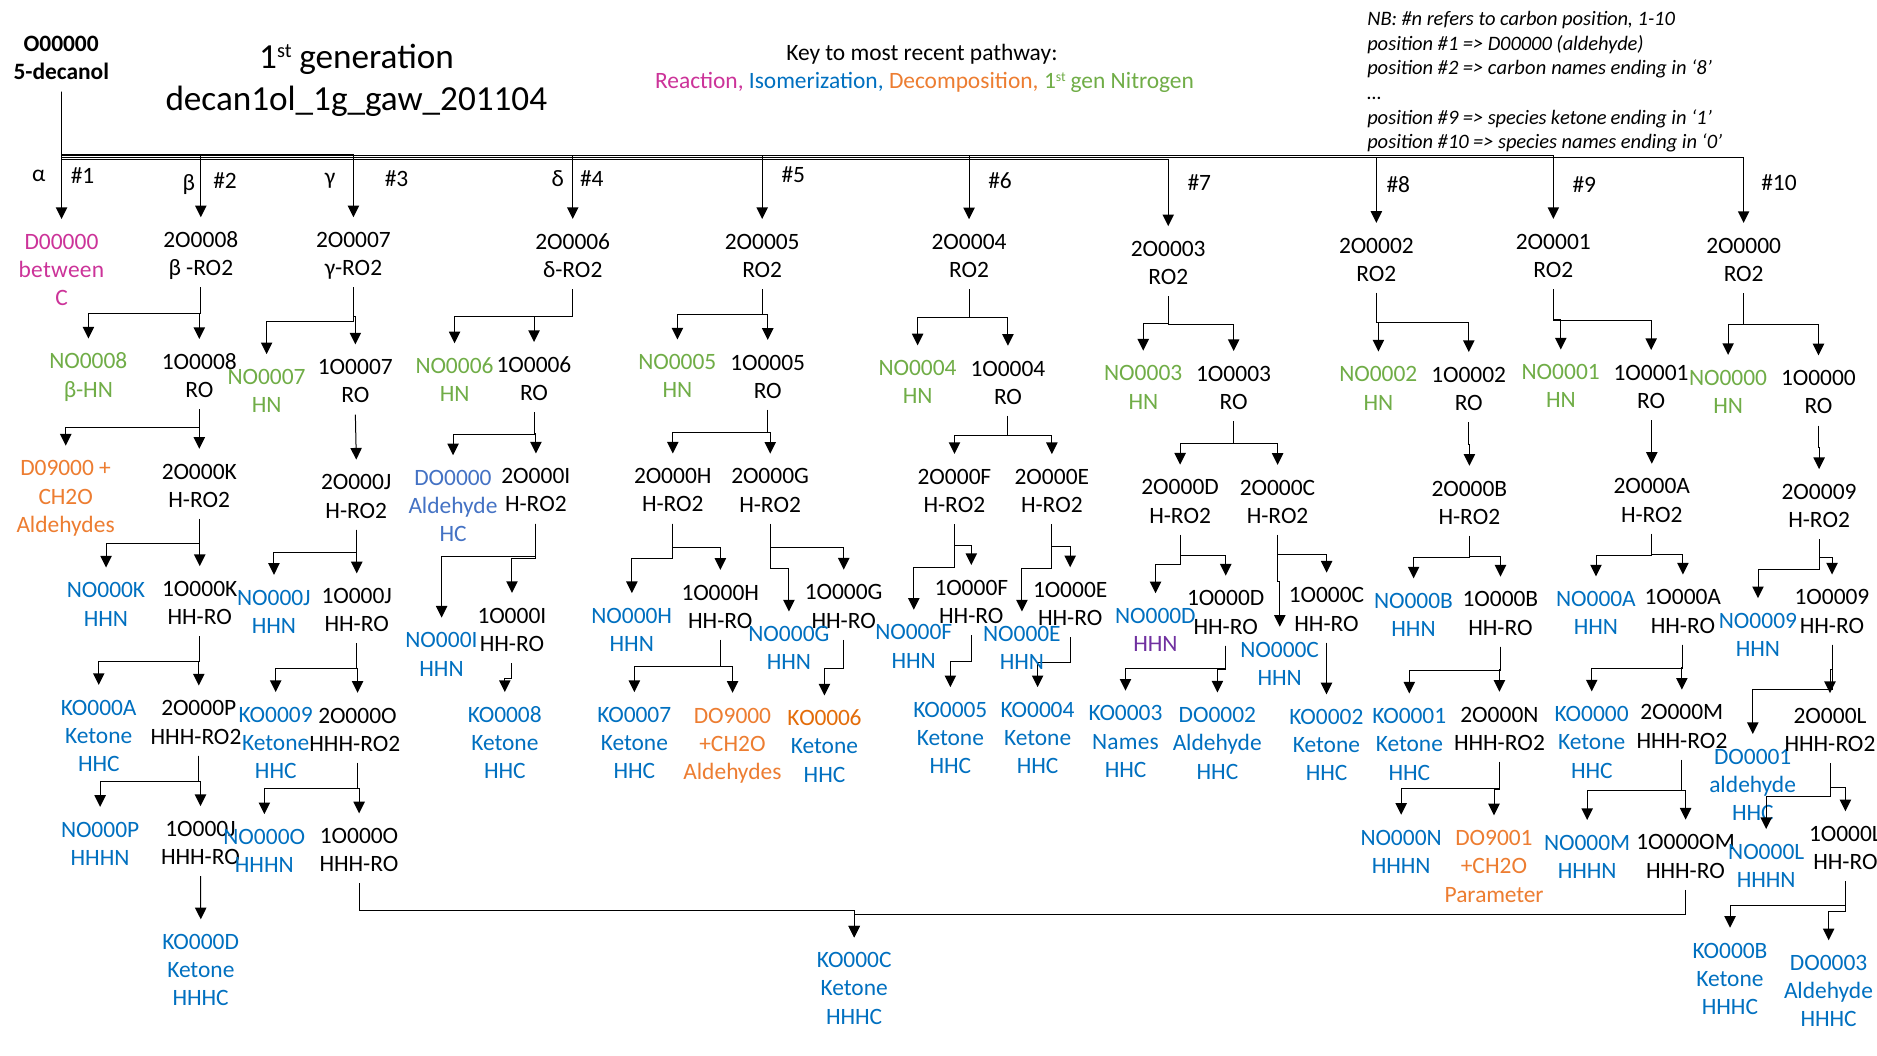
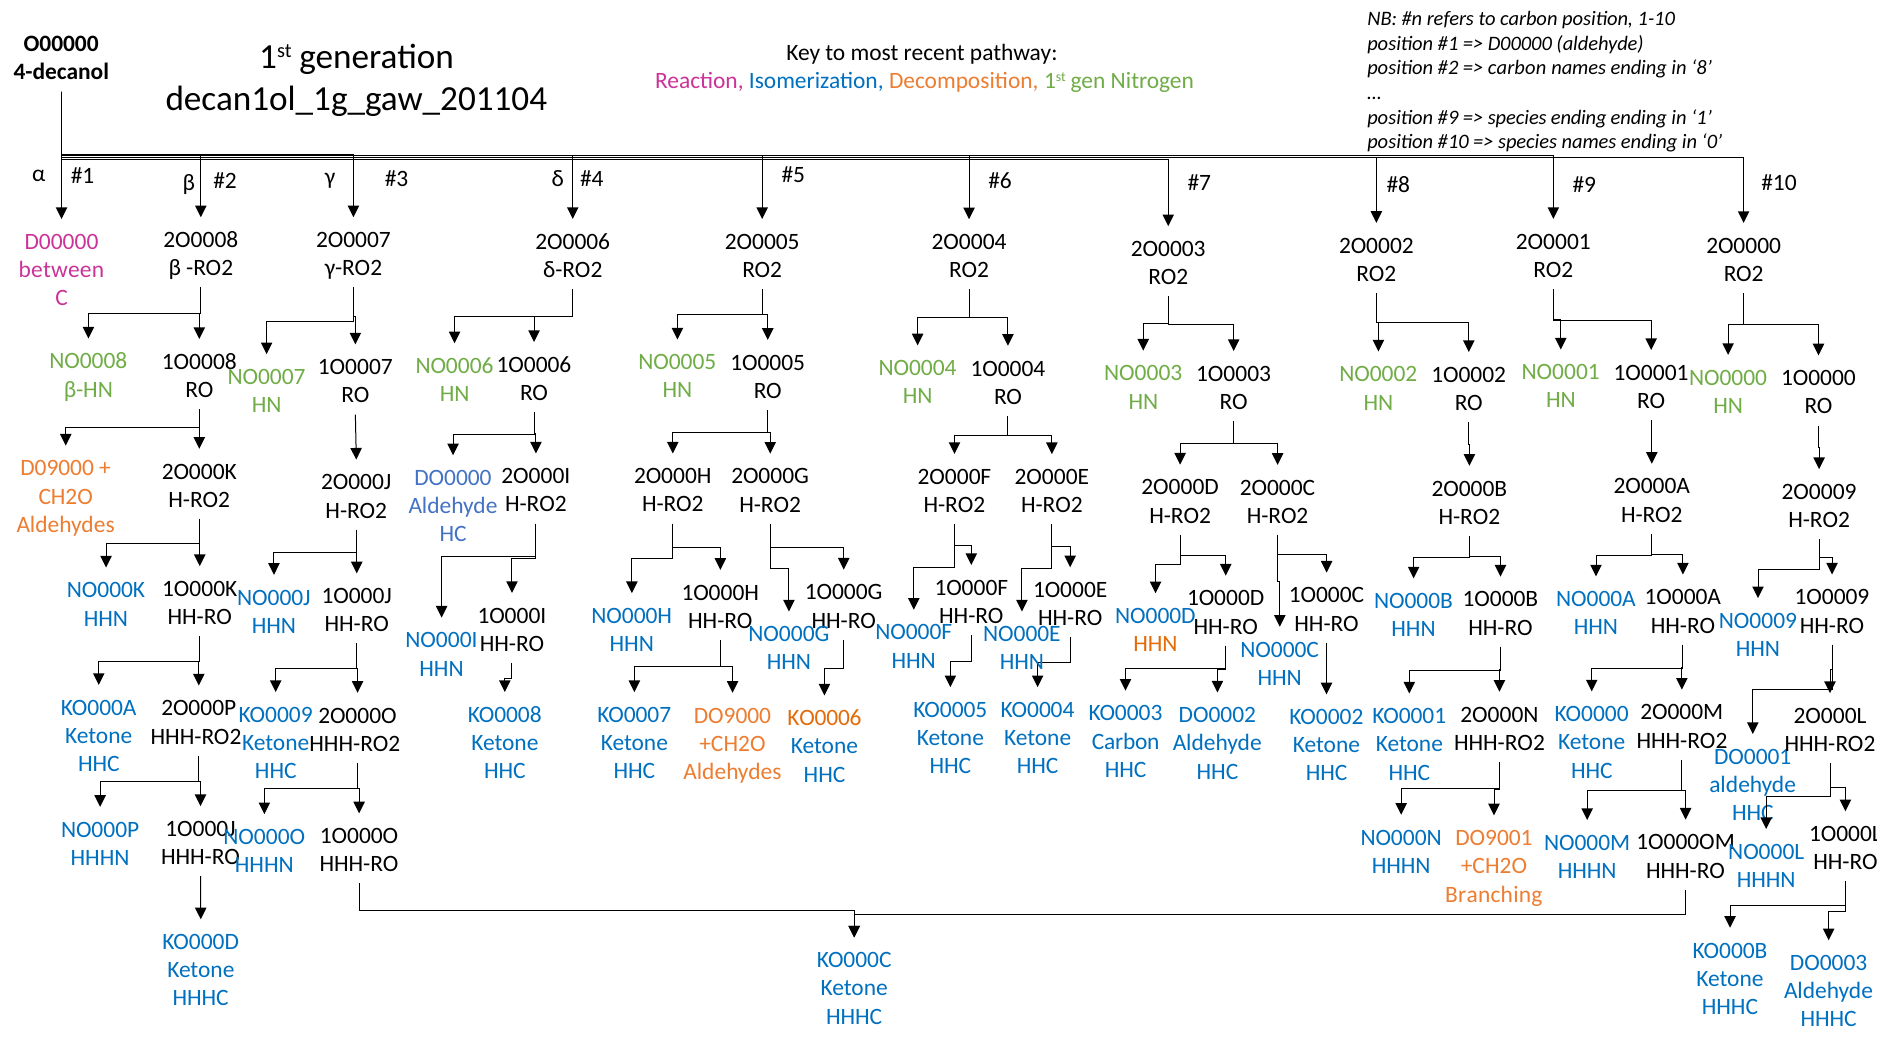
5-decanol: 5-decanol -> 4-decanol
species ketone: ketone -> ending
HHN at (1155, 644) colour: purple -> orange
Names at (1125, 741): Names -> Carbon
Parameter: Parameter -> Branching
